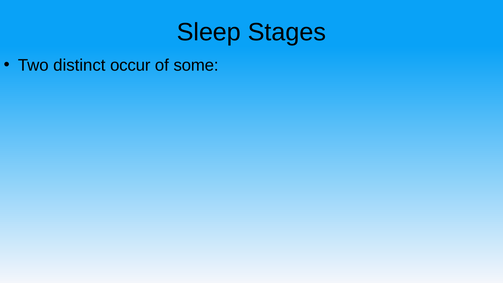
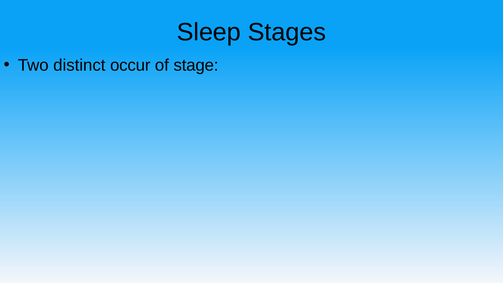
some: some -> stage
